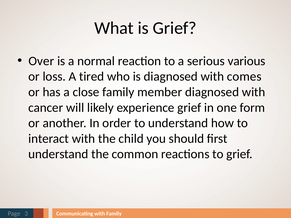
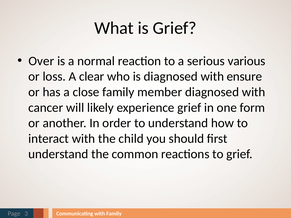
tired: tired -> clear
comes: comes -> ensure
